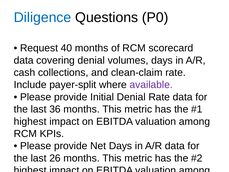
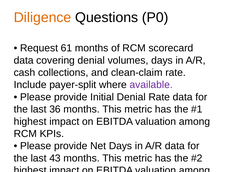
Diligence colour: blue -> orange
40: 40 -> 61
26: 26 -> 43
